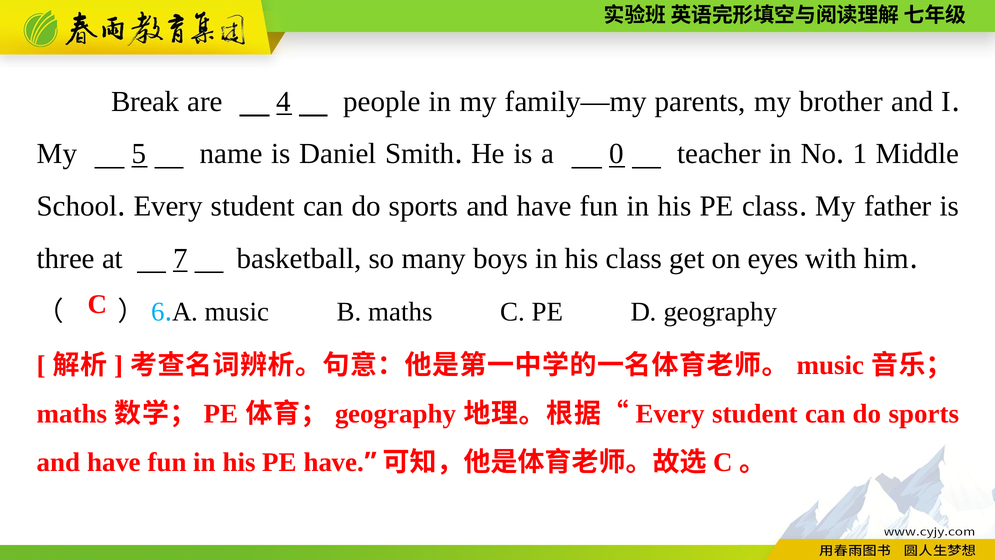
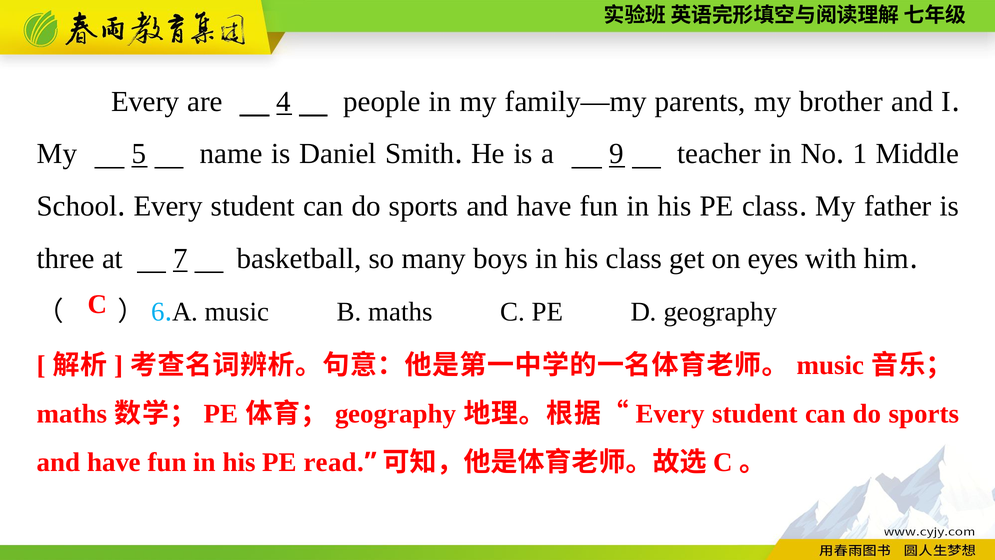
Break at (145, 102): Break -> Every
0: 0 -> 9
PE have: have -> read
